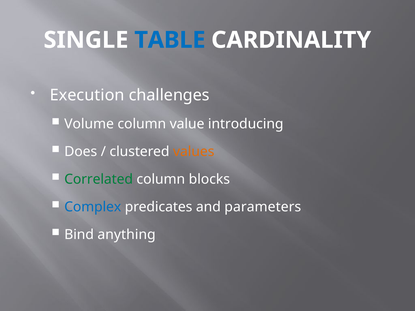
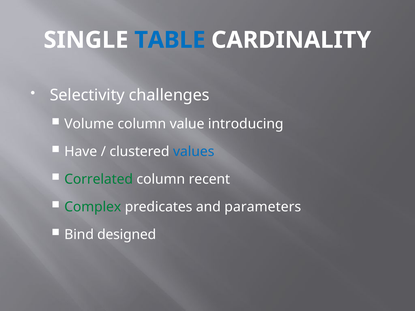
Execution: Execution -> Selectivity
Does: Does -> Have
values colour: orange -> blue
blocks: blocks -> recent
Complex colour: blue -> green
anything: anything -> designed
